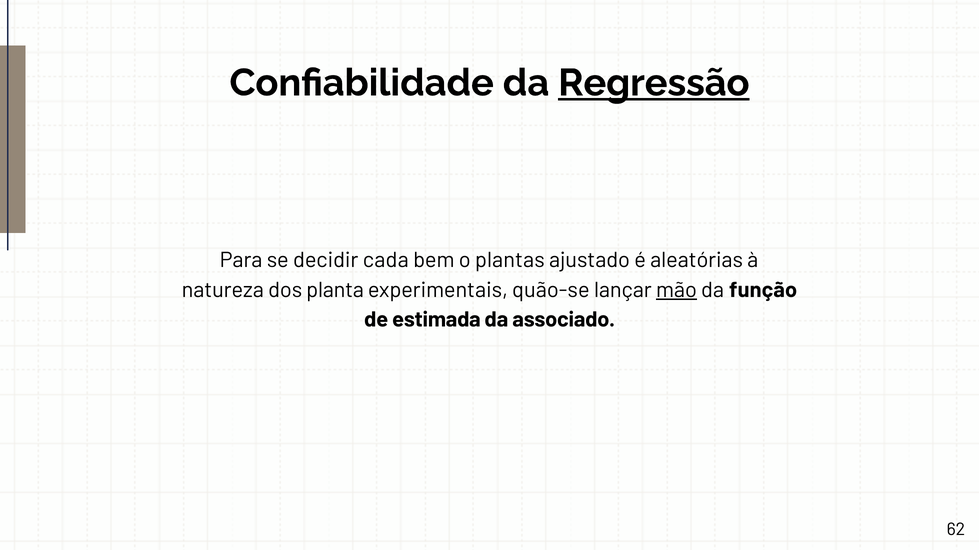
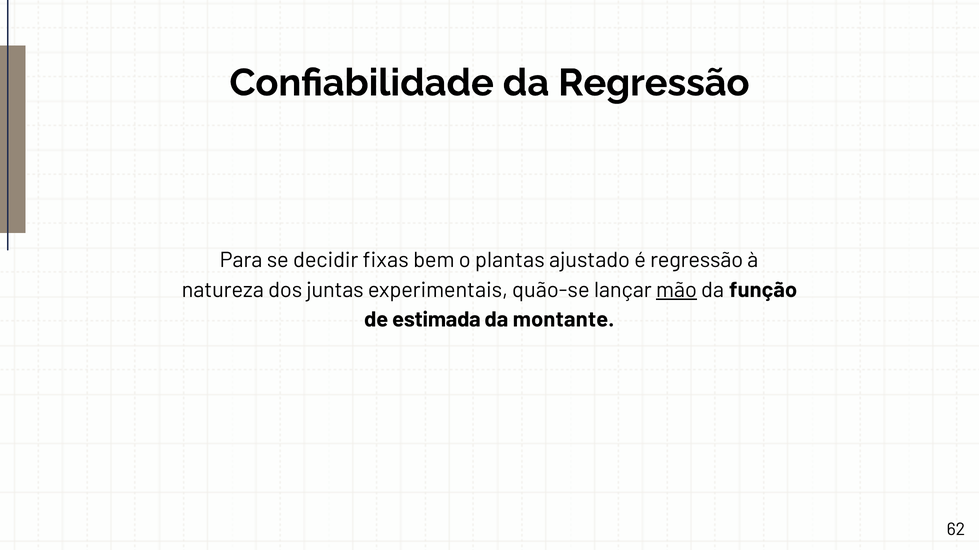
Regressão at (654, 83) underline: present -> none
cada: cada -> fixas
é aleatórias: aleatórias -> regressão
planta: planta -> juntas
associado: associado -> montante
